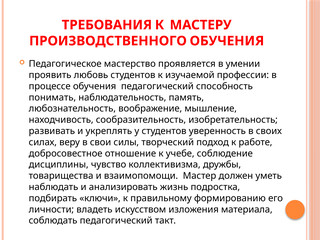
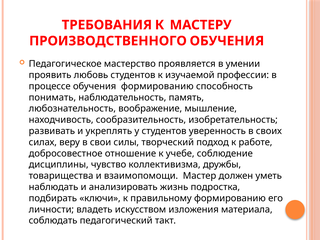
обучения педагогический: педагогический -> формированию
